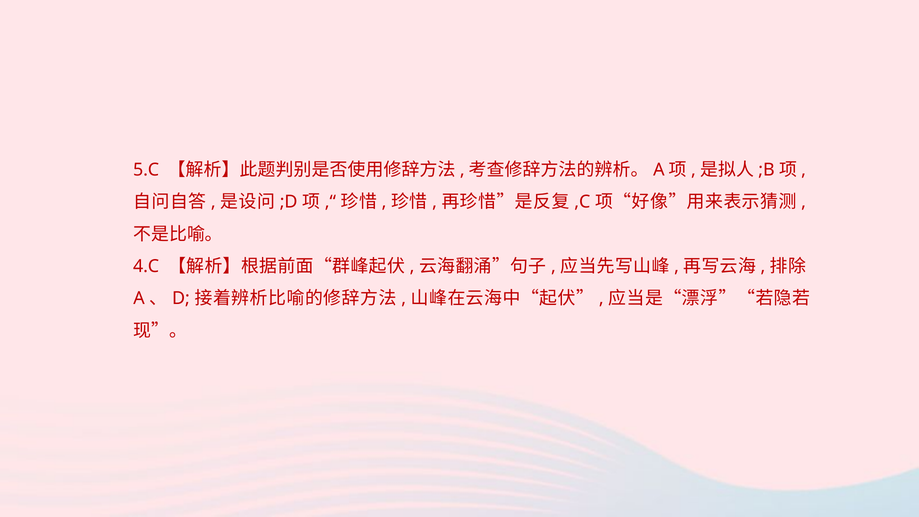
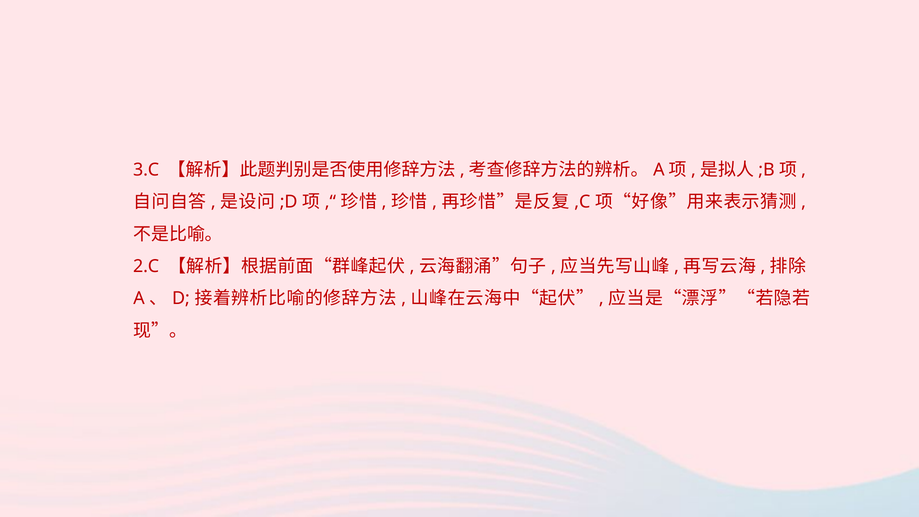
5.C: 5.C -> 3.C
4.C: 4.C -> 2.C
